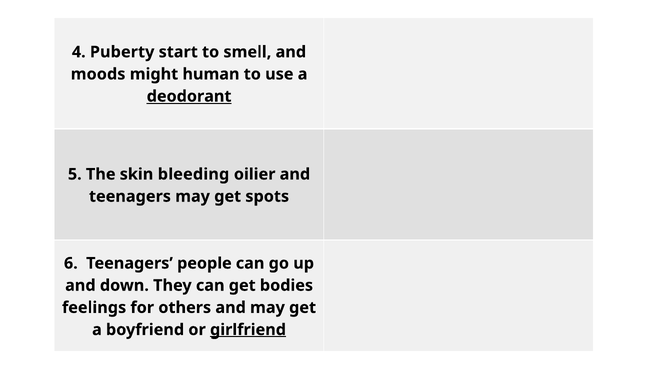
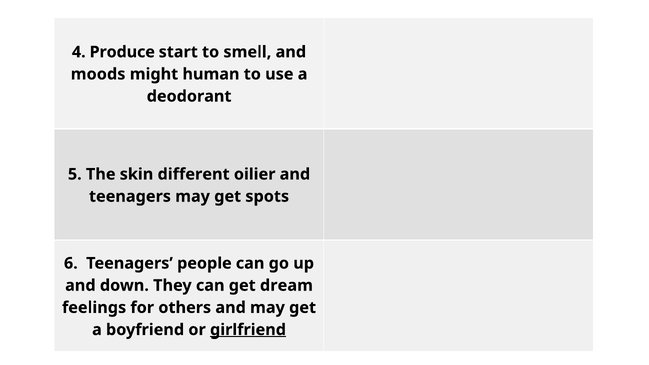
Puberty: Puberty -> Produce
deodorant underline: present -> none
bleeding: bleeding -> different
bodies: bodies -> dream
